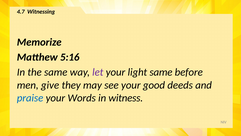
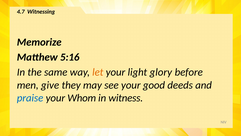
let colour: purple -> orange
light same: same -> glory
Words: Words -> Whom
